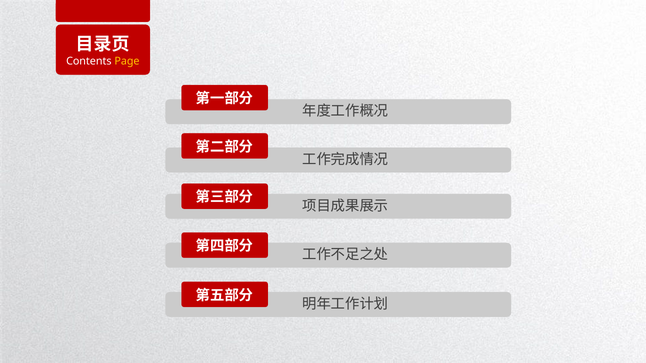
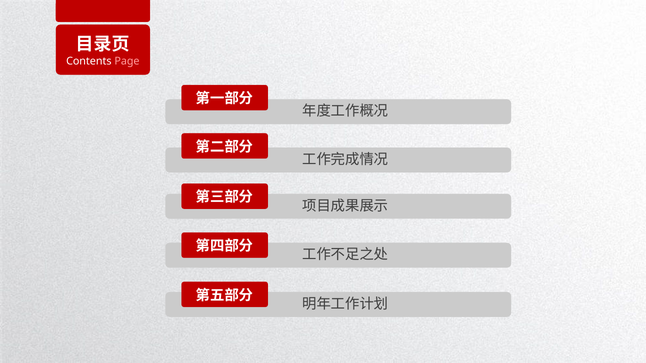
Page colour: yellow -> pink
